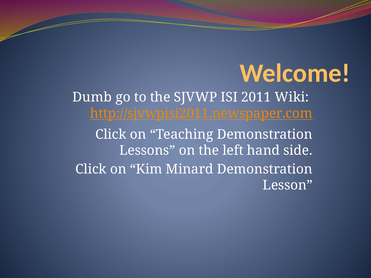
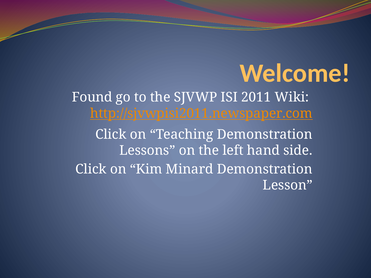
Dumb: Dumb -> Found
